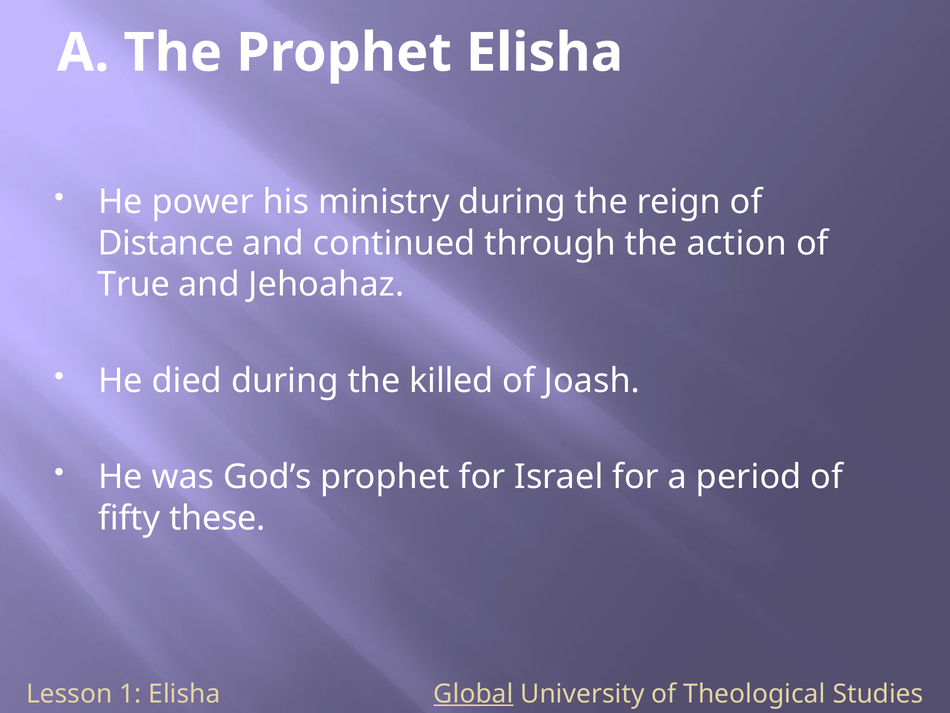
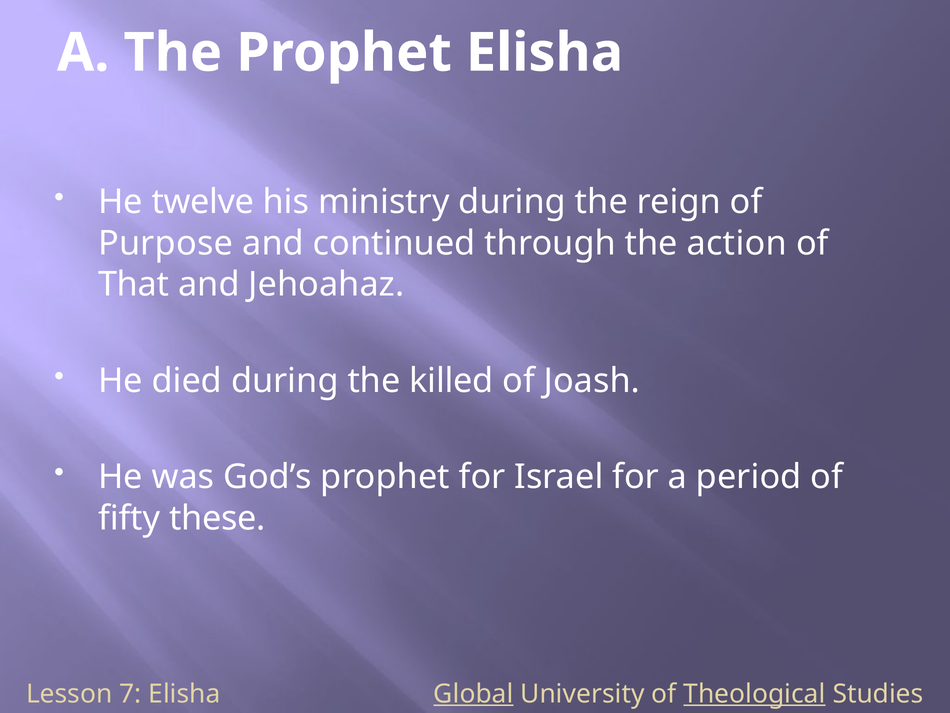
power: power -> twelve
Distance: Distance -> Purpose
True: True -> That
1: 1 -> 7
Theological underline: none -> present
